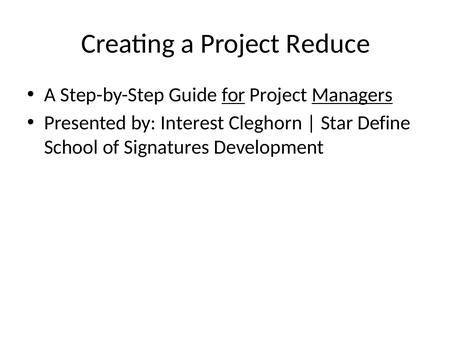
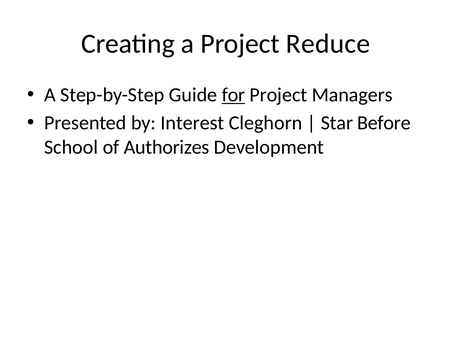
Managers underline: present -> none
Define: Define -> Before
Signatures: Signatures -> Authorizes
